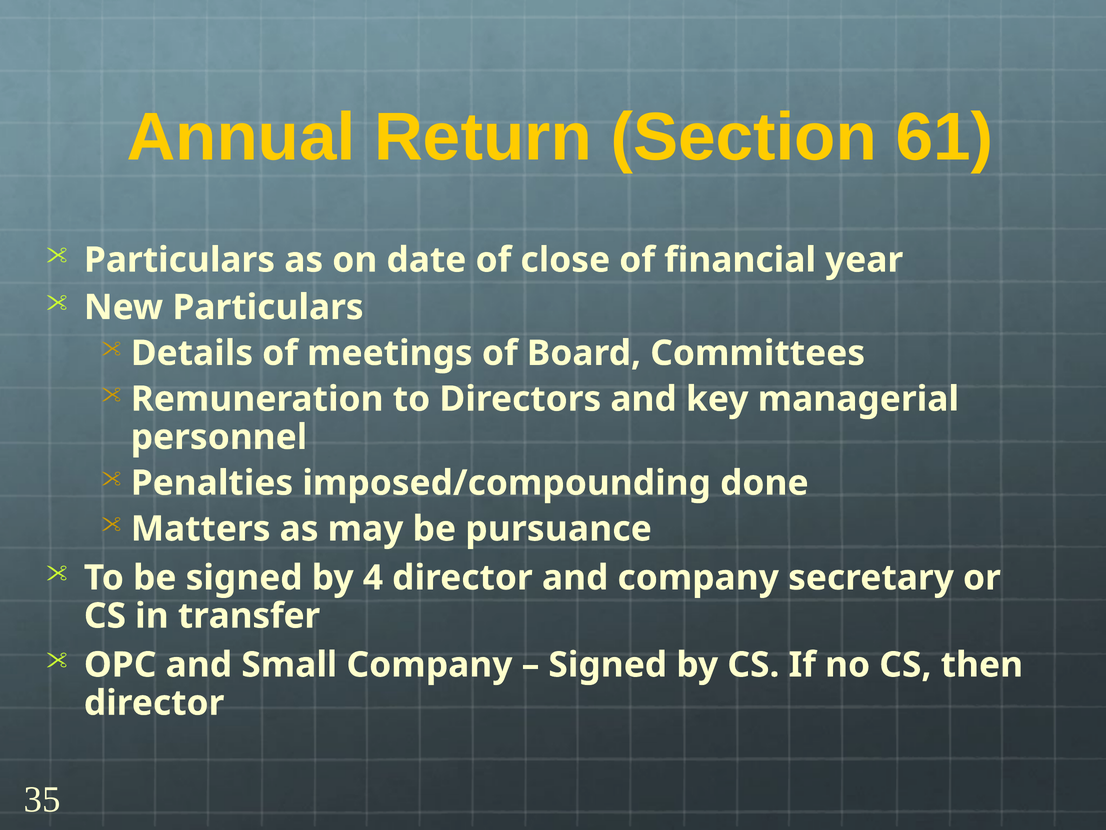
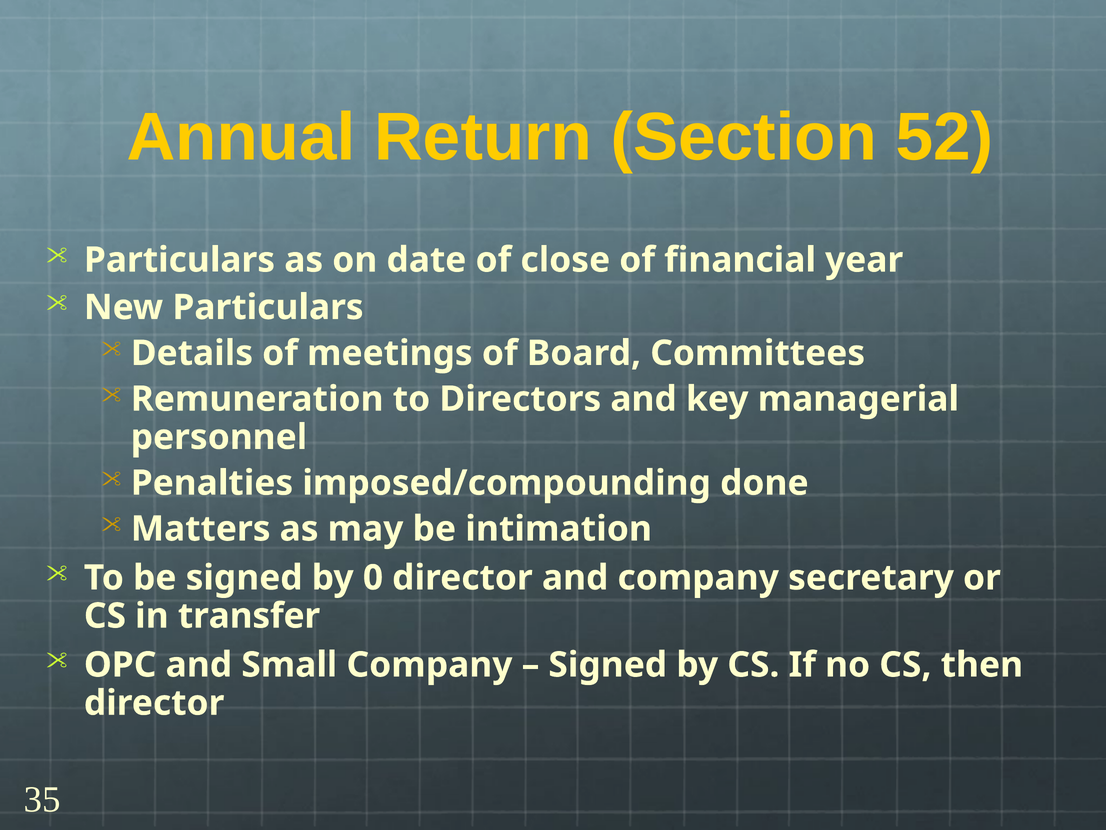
61: 61 -> 52
pursuance: pursuance -> intimation
4: 4 -> 0
